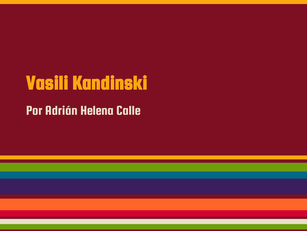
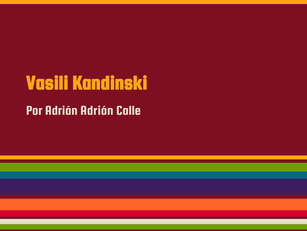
Adrián Helena: Helena -> Adrián
